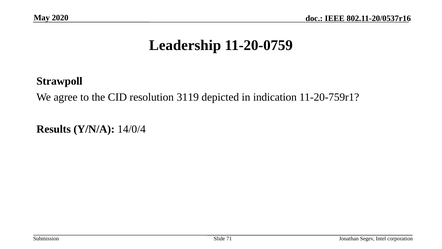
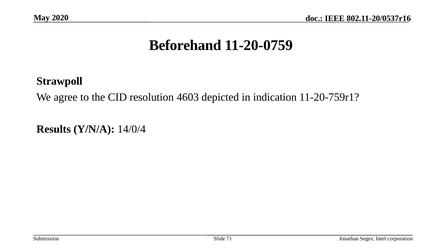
Leadership: Leadership -> Beforehand
3119: 3119 -> 4603
